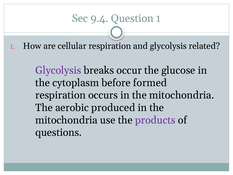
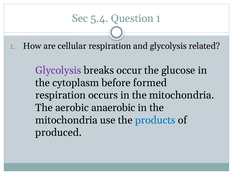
9.4: 9.4 -> 5.4
produced: produced -> anaerobic
products colour: purple -> blue
questions: questions -> produced
